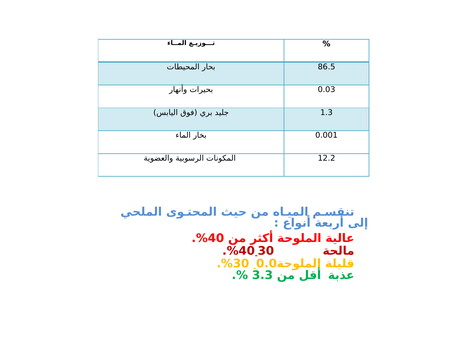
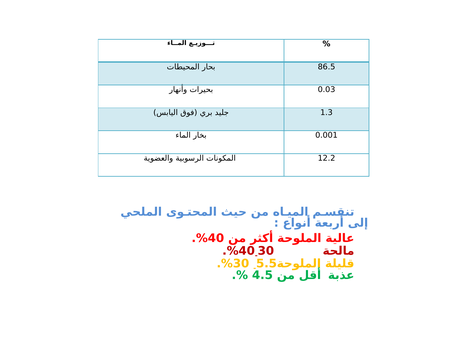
0.0: 0.0 -> 5.5
3.3: 3.3 -> 4.5
